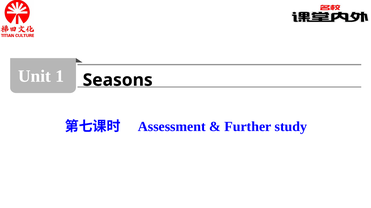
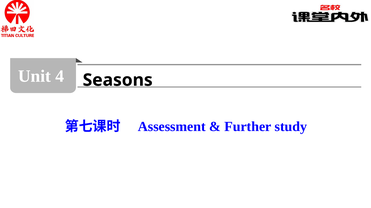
1: 1 -> 4
